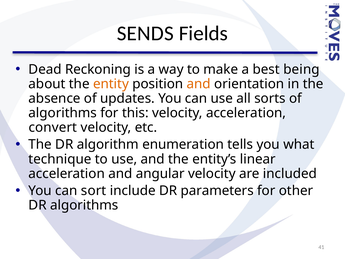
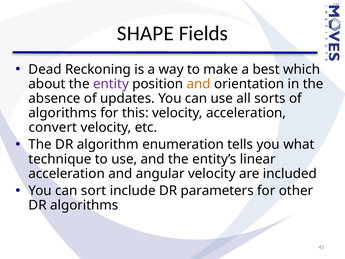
SENDS: SENDS -> SHAPE
being: being -> which
entity colour: orange -> purple
